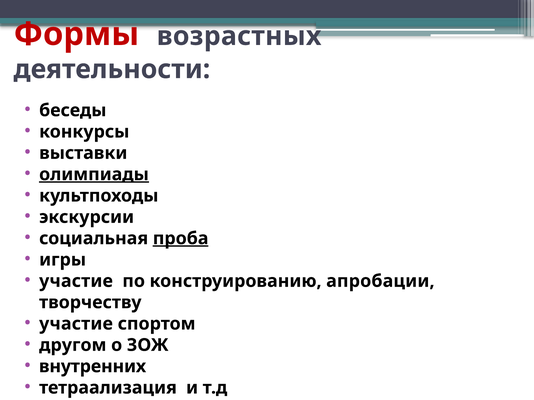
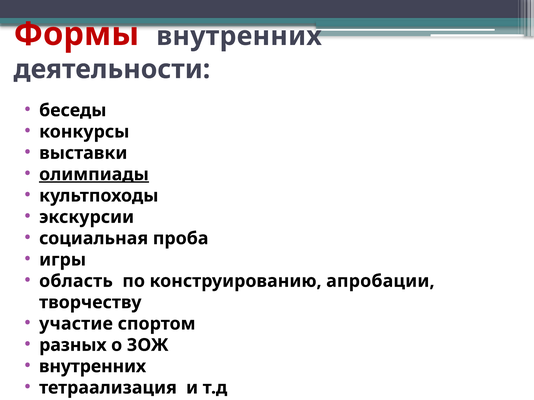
Формы возрастных: возрастных -> внутренних
проба underline: present -> none
участие at (76, 281): участие -> область
другом: другом -> разных
